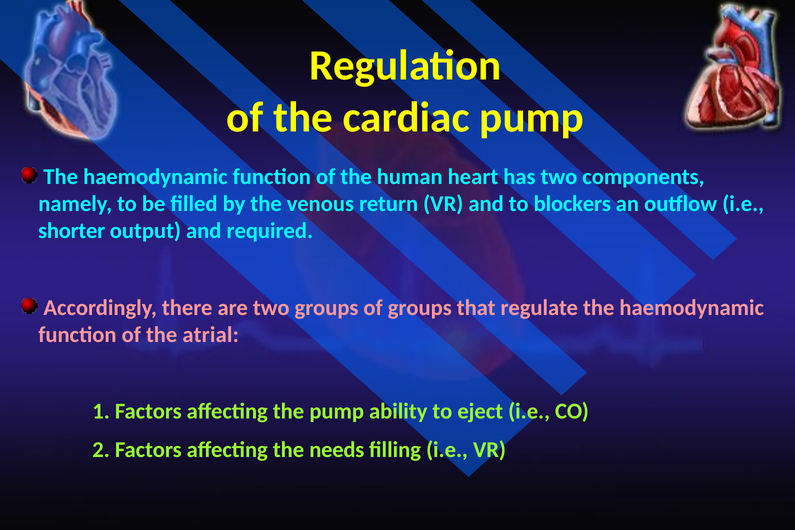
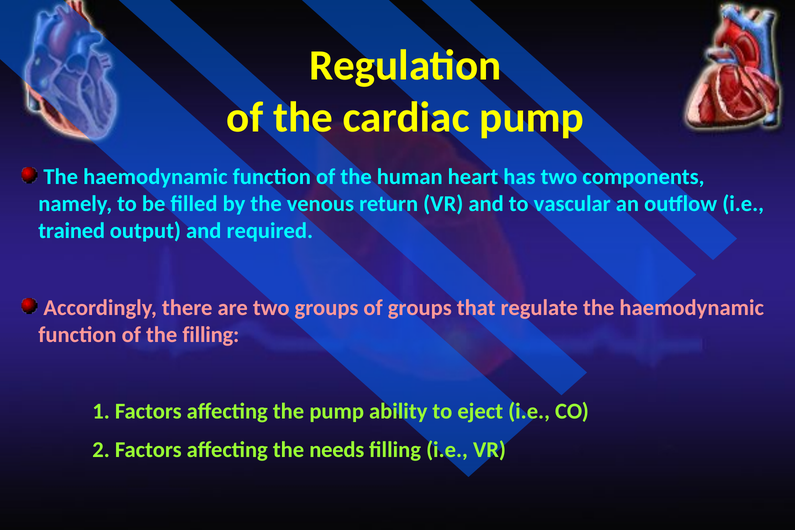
blockers: blockers -> vascular
shorter: shorter -> trained
the atrial: atrial -> filling
